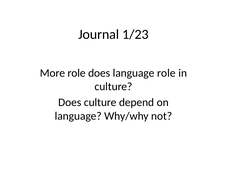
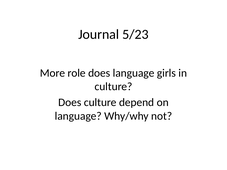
1/23: 1/23 -> 5/23
language role: role -> girls
